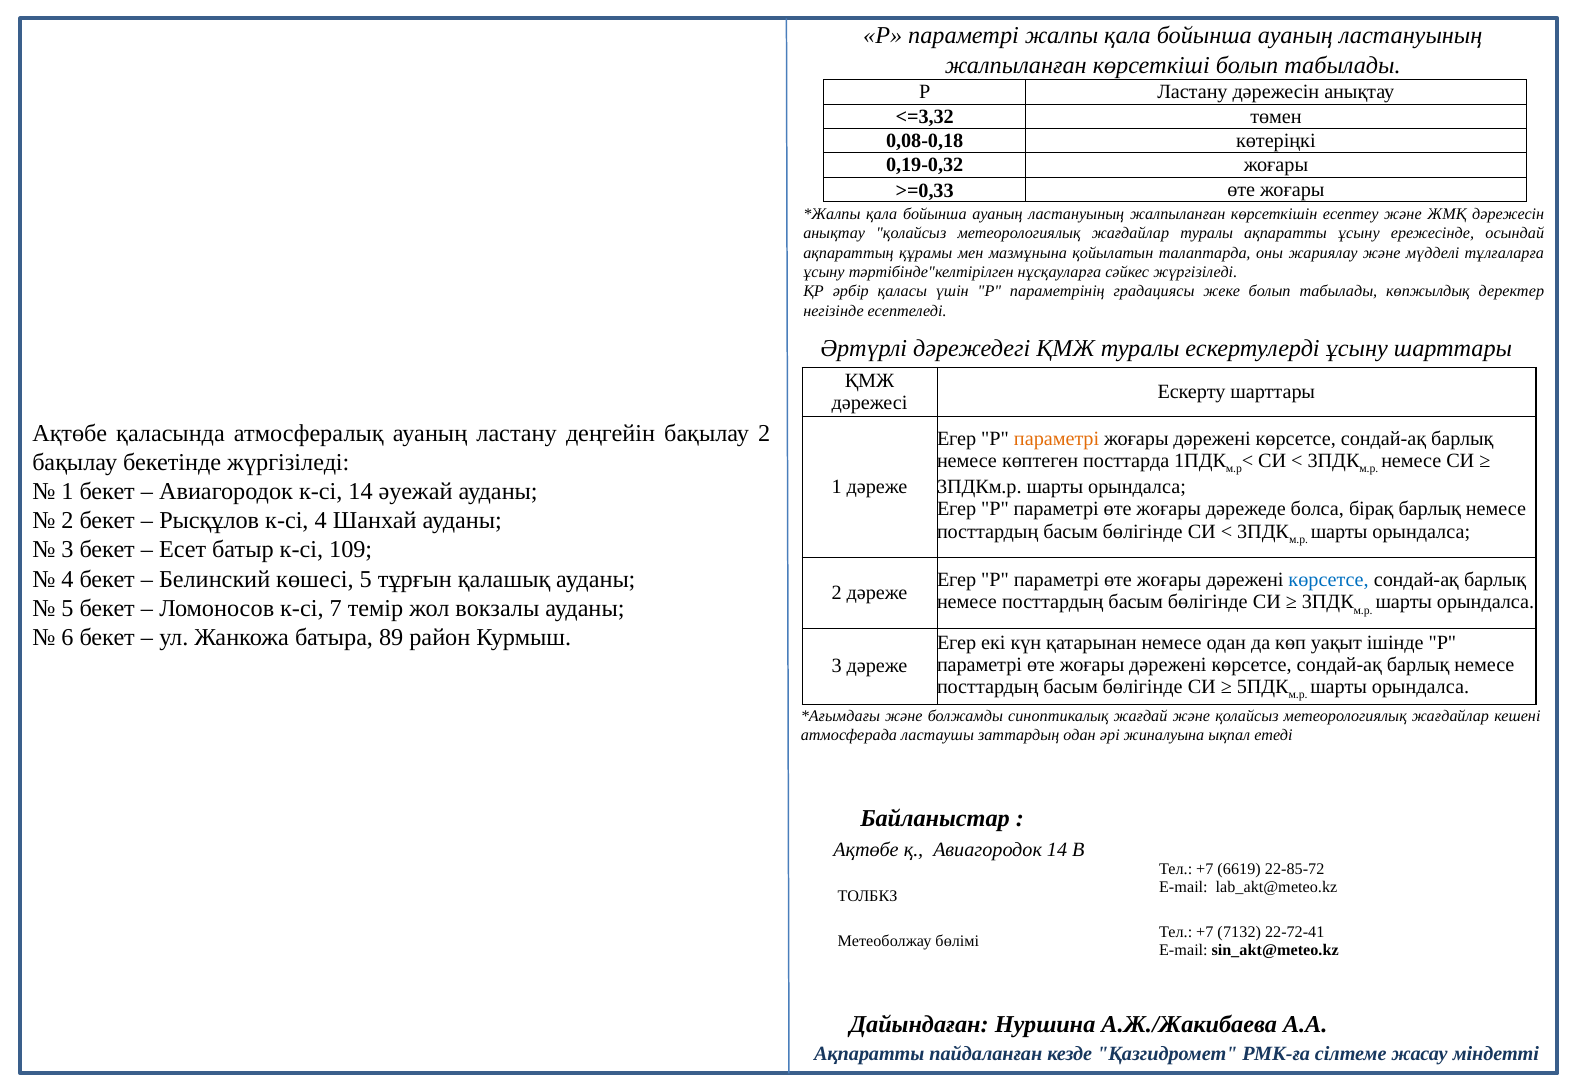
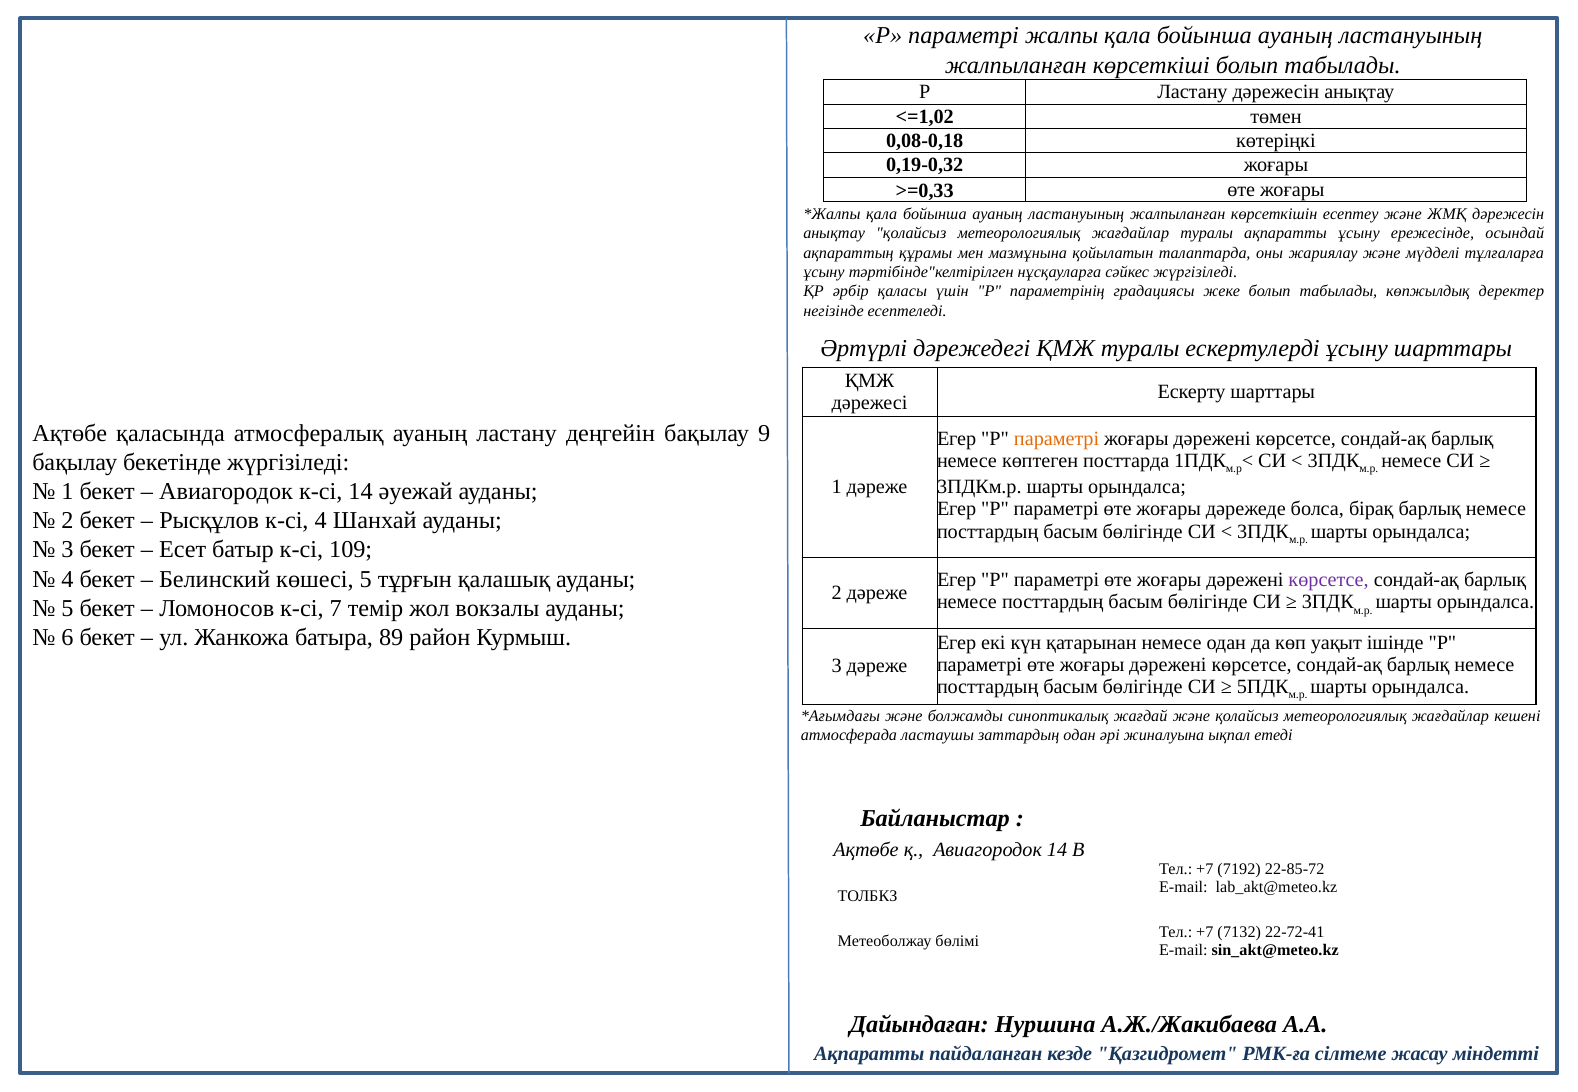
<=3,32: <=3,32 -> <=1,02
бақылау 2: 2 -> 9
көрсетсе at (1329, 580) colour: blue -> purple
6619: 6619 -> 7192
